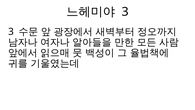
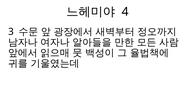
3 at (125, 12): 3 -> 4
